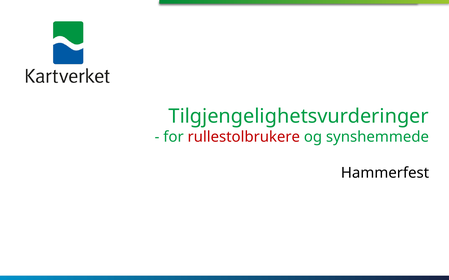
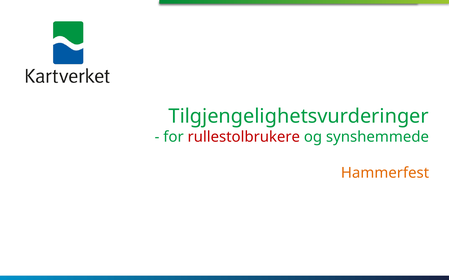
Hammerfest colour: black -> orange
